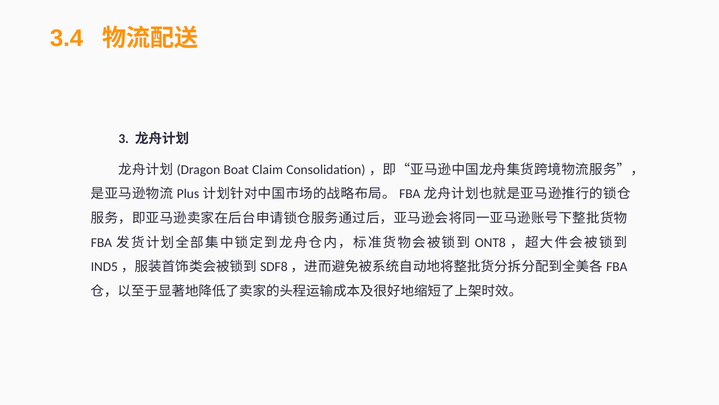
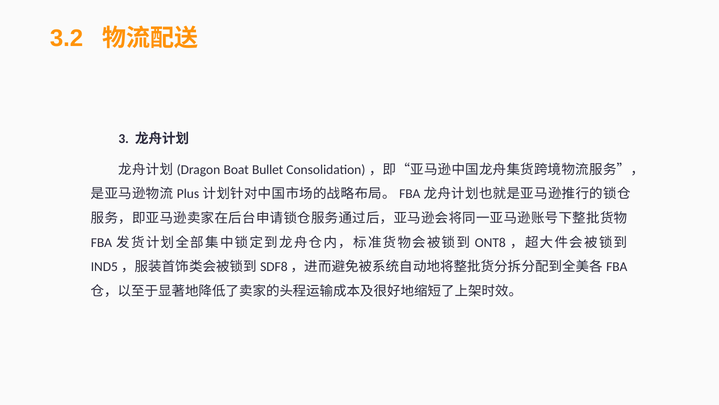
3.4: 3.4 -> 3.2
Claim: Claim -> Bullet
